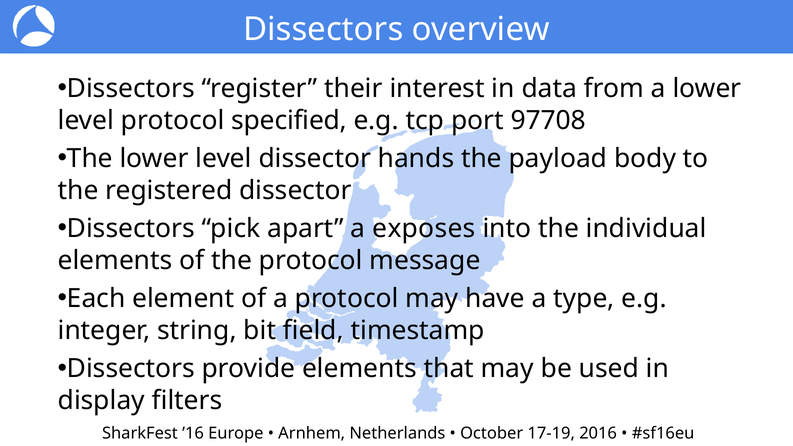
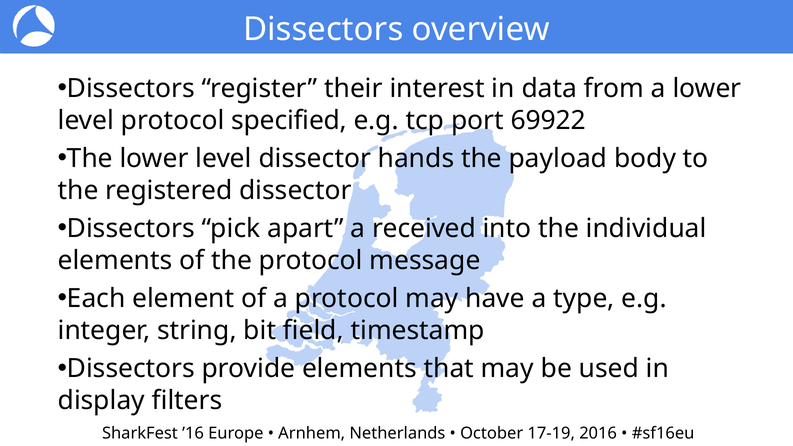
97708: 97708 -> 69922
exposes: exposes -> received
